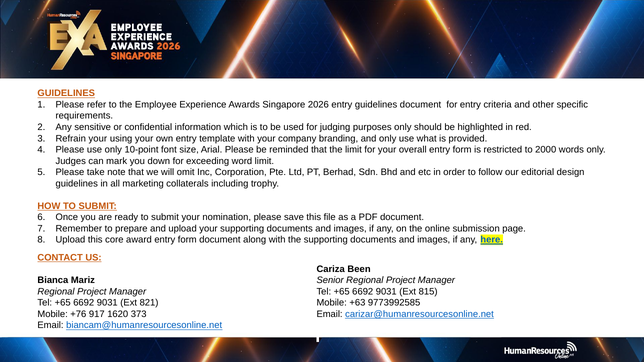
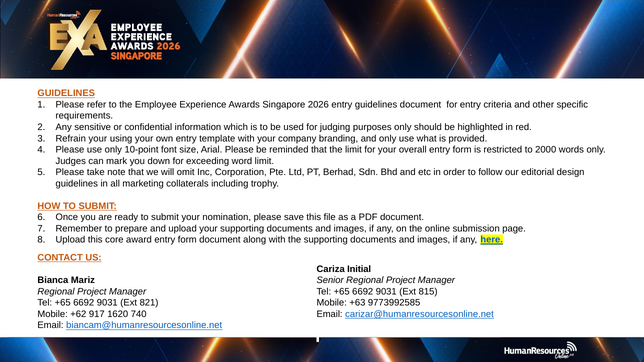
Been: Been -> Initial
+76: +76 -> +62
373: 373 -> 740
